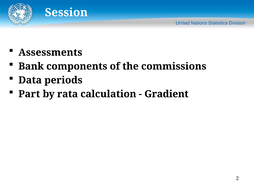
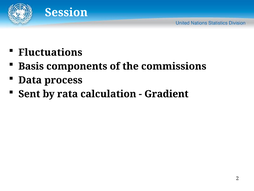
Assessments: Assessments -> Fluctuations
Bank: Bank -> Basis
periods: periods -> process
Part: Part -> Sent
